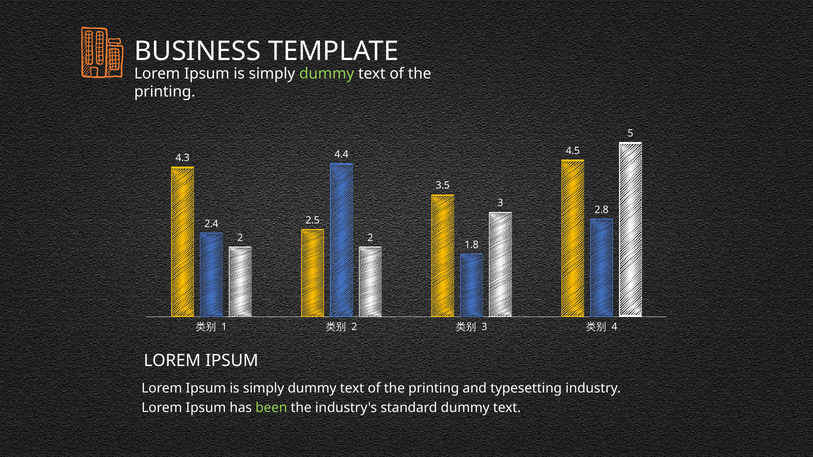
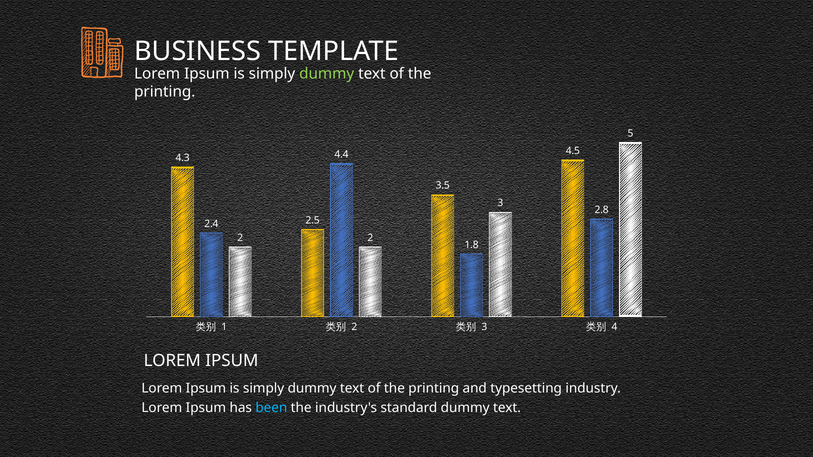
been colour: light green -> light blue
